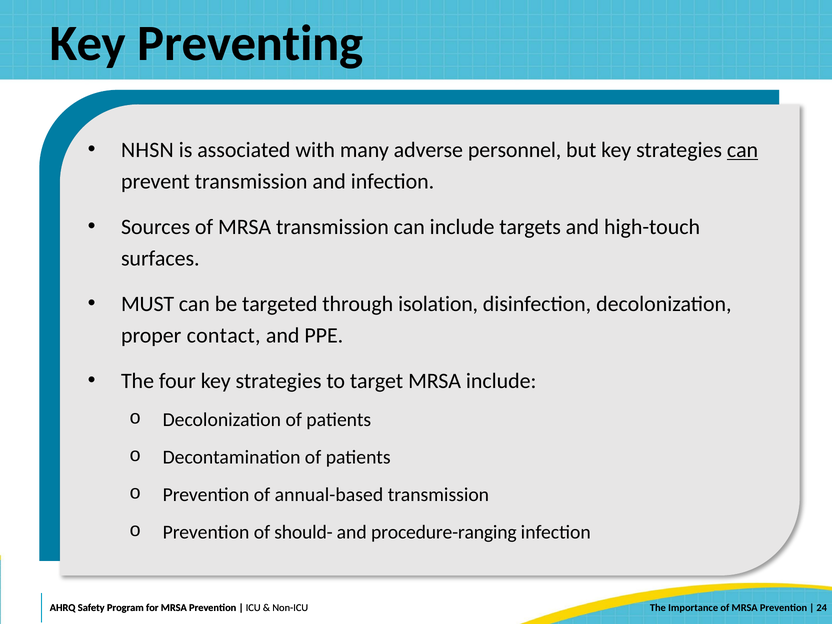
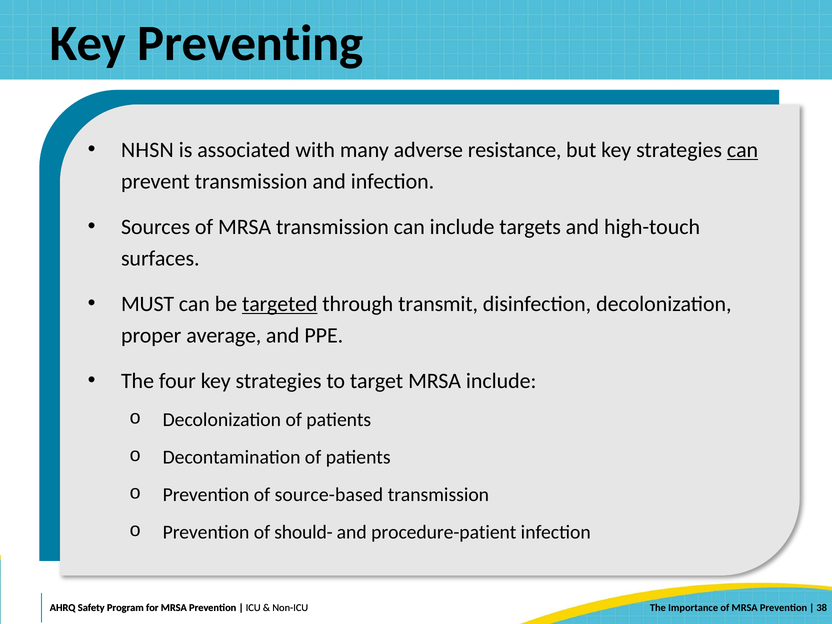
personnel: personnel -> resistance
targeted underline: none -> present
isolation: isolation -> transmit
contact: contact -> average
annual-based: annual-based -> source-based
procedure-ranging: procedure-ranging -> procedure-patient
24: 24 -> 38
